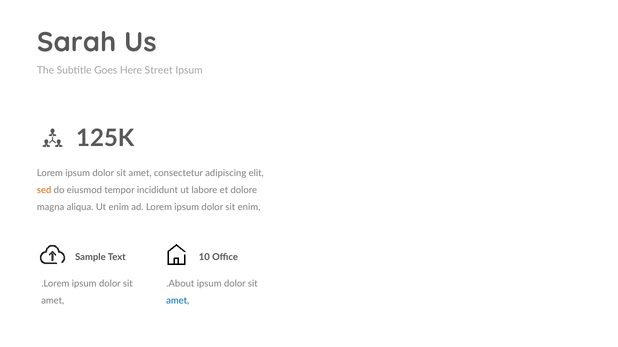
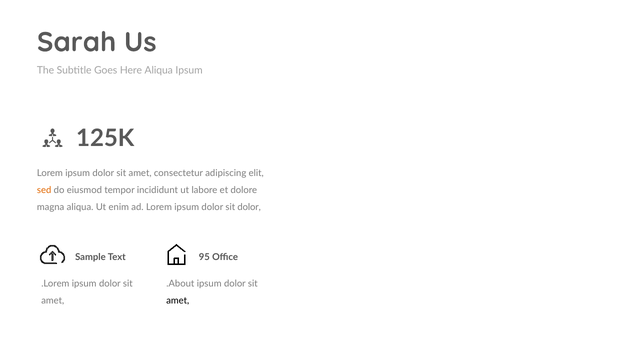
Here Street: Street -> Aliqua
sit enim: enim -> dolor
10: 10 -> 95
amet at (178, 301) colour: blue -> black
